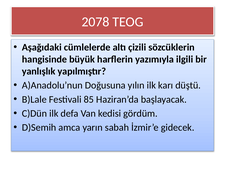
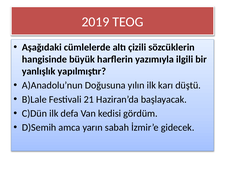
2078: 2078 -> 2019
85: 85 -> 21
